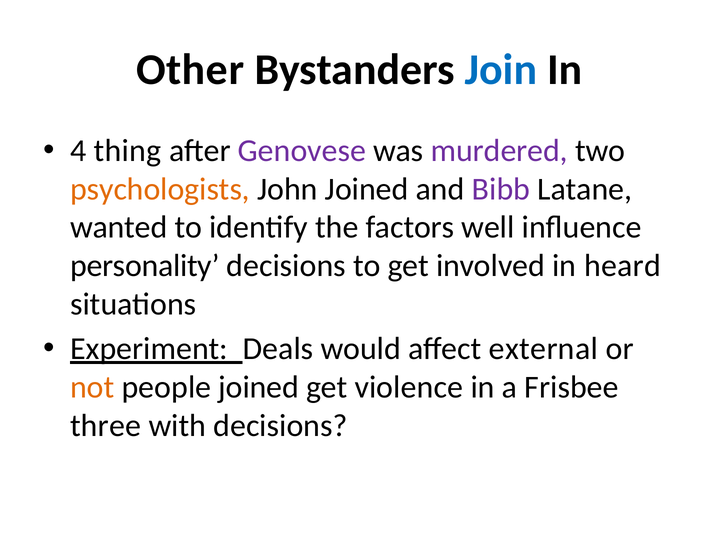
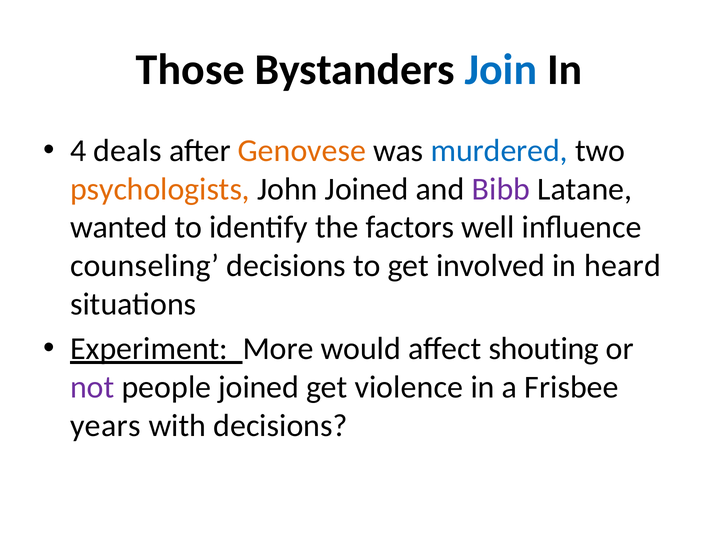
Other: Other -> Those
thing: thing -> deals
Genovese colour: purple -> orange
murdered colour: purple -> blue
personality: personality -> counseling
Deals: Deals -> More
external: external -> shouting
not colour: orange -> purple
three: three -> years
